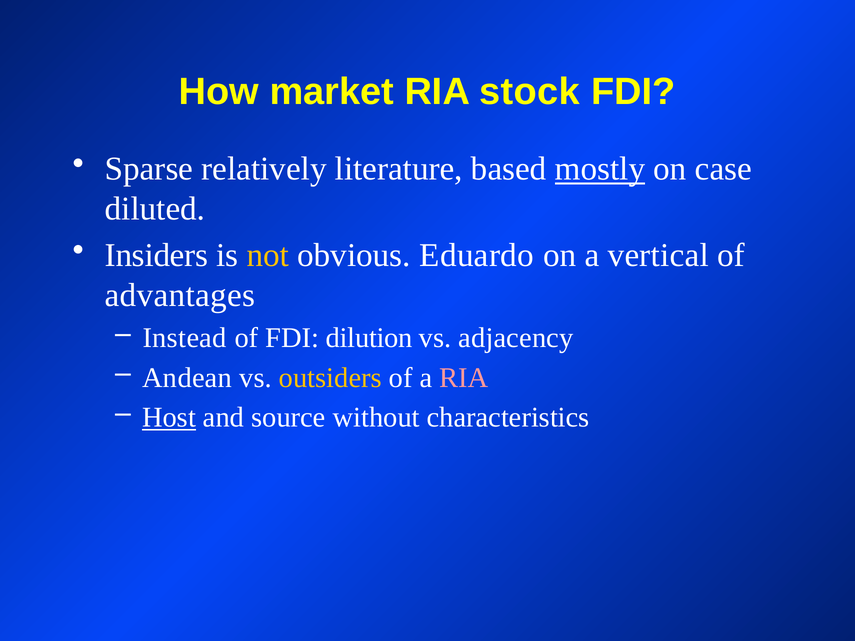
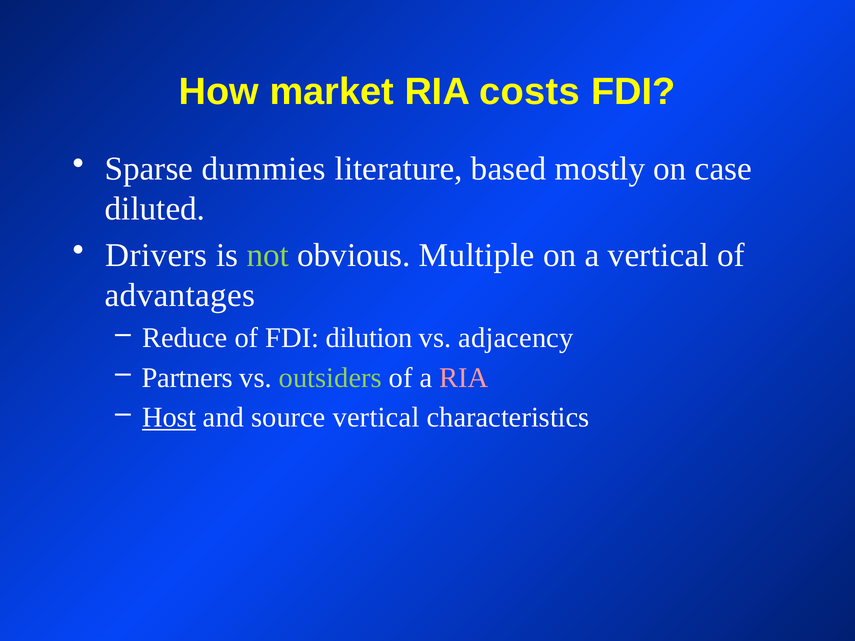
stock: stock -> costs
relatively: relatively -> dummies
mostly underline: present -> none
Insiders: Insiders -> Drivers
not colour: yellow -> light green
Eduardo: Eduardo -> Multiple
Instead: Instead -> Reduce
Andean: Andean -> Partners
outsiders colour: yellow -> light green
source without: without -> vertical
